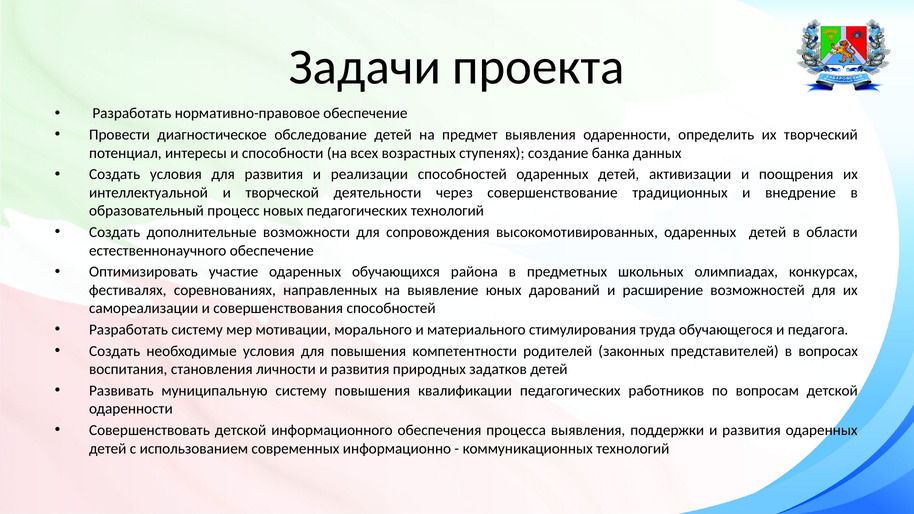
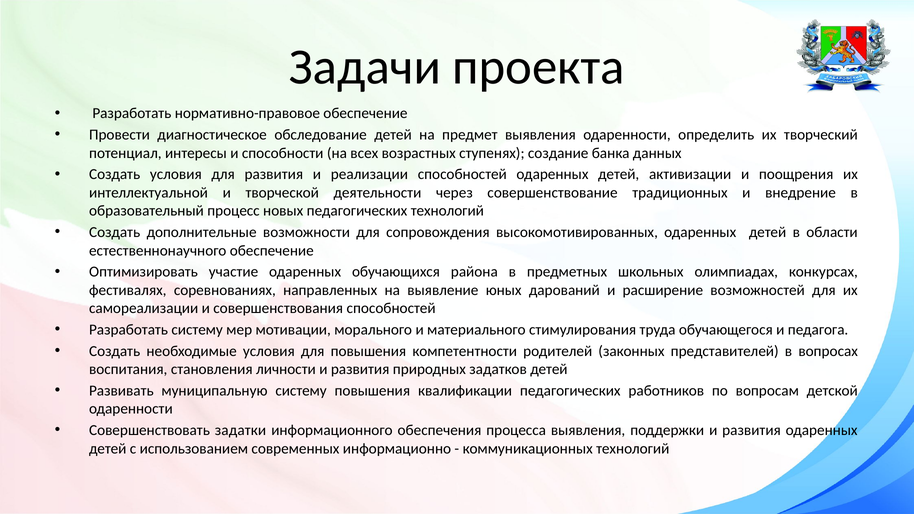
Совершенствовать детской: детской -> задатки
